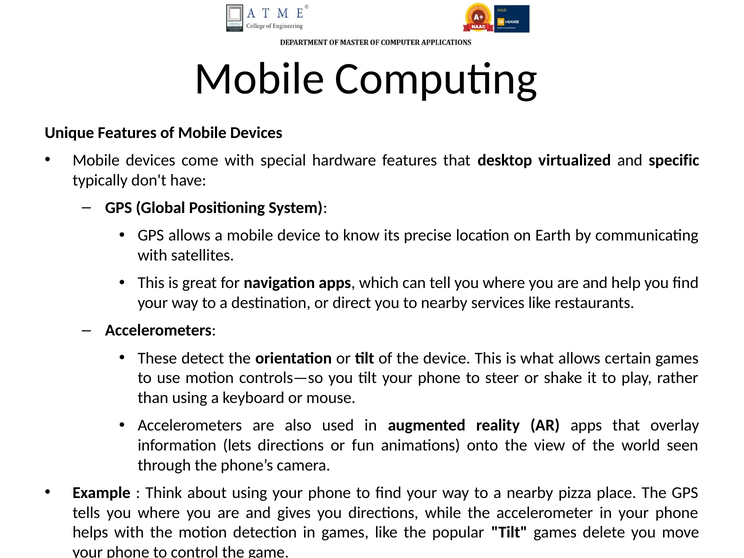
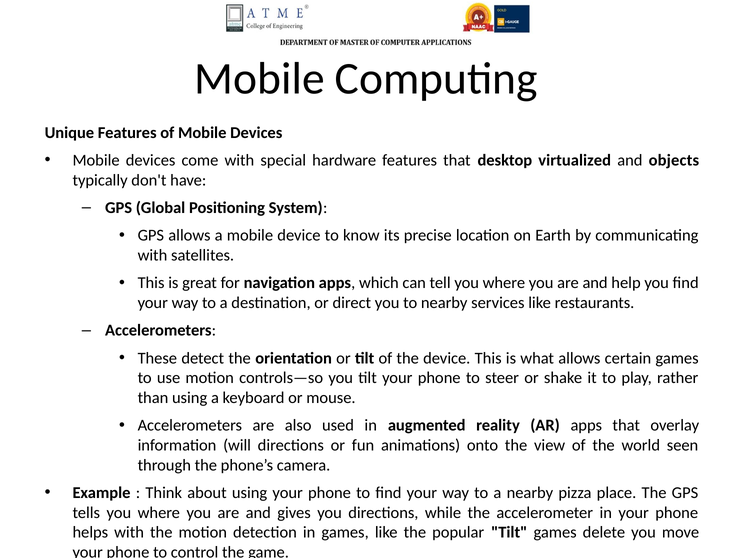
specific: specific -> objects
lets: lets -> will
